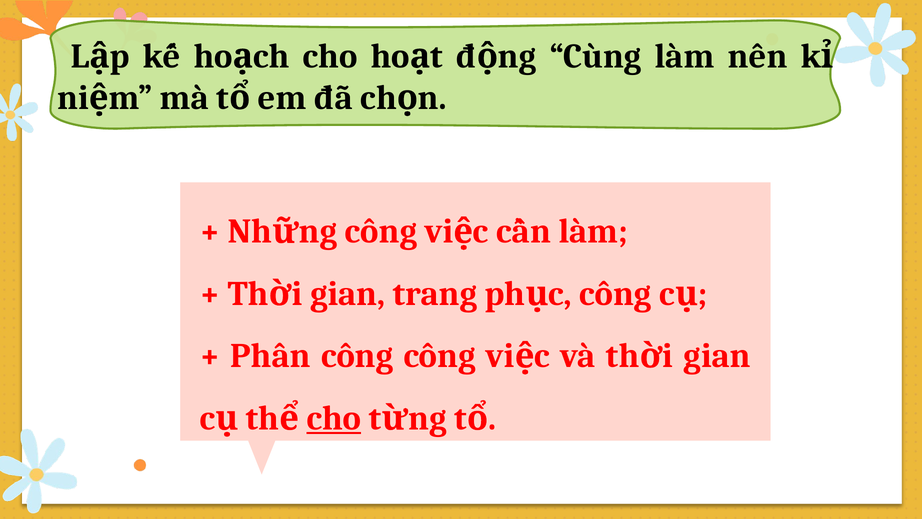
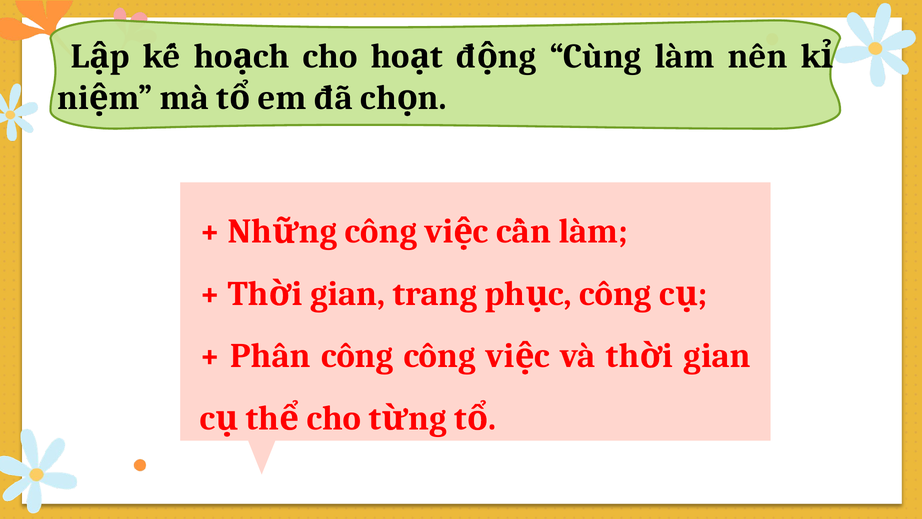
cho at (334, 418) underline: present -> none
